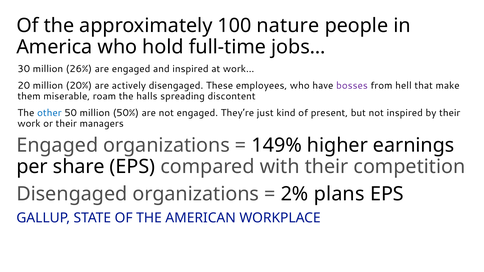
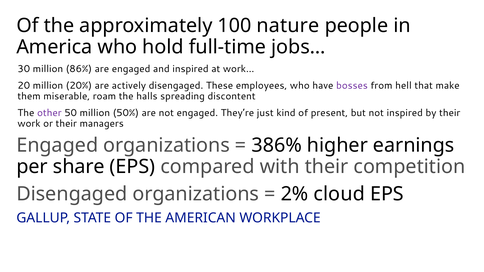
26%: 26% -> 86%
other colour: blue -> purple
149%: 149% -> 386%
plans: plans -> cloud
